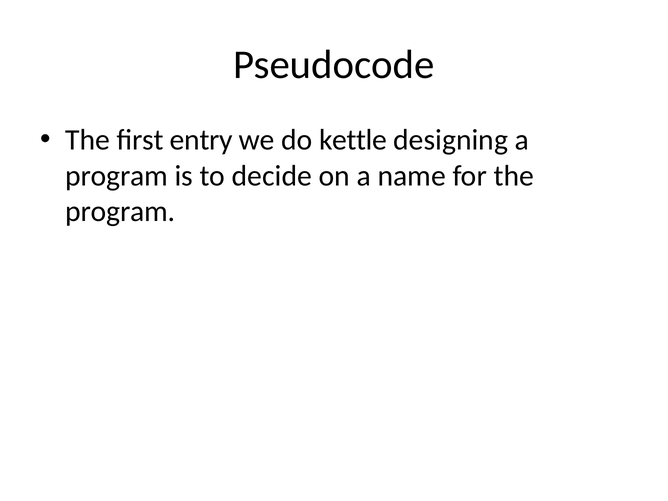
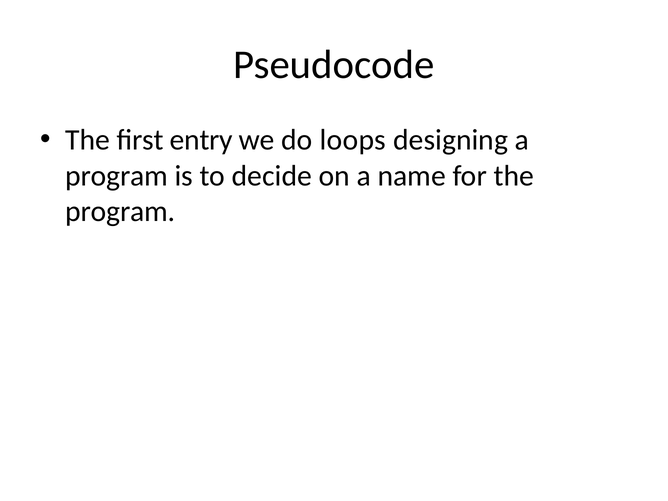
kettle: kettle -> loops
